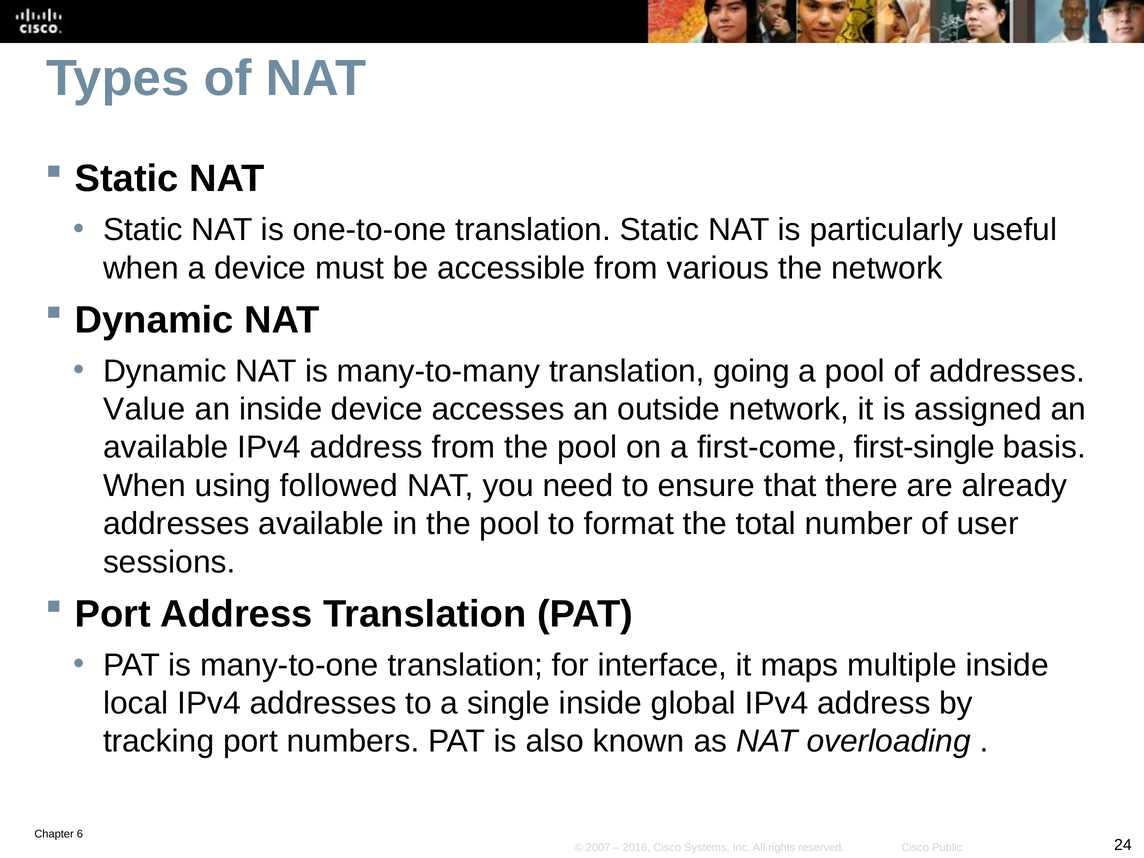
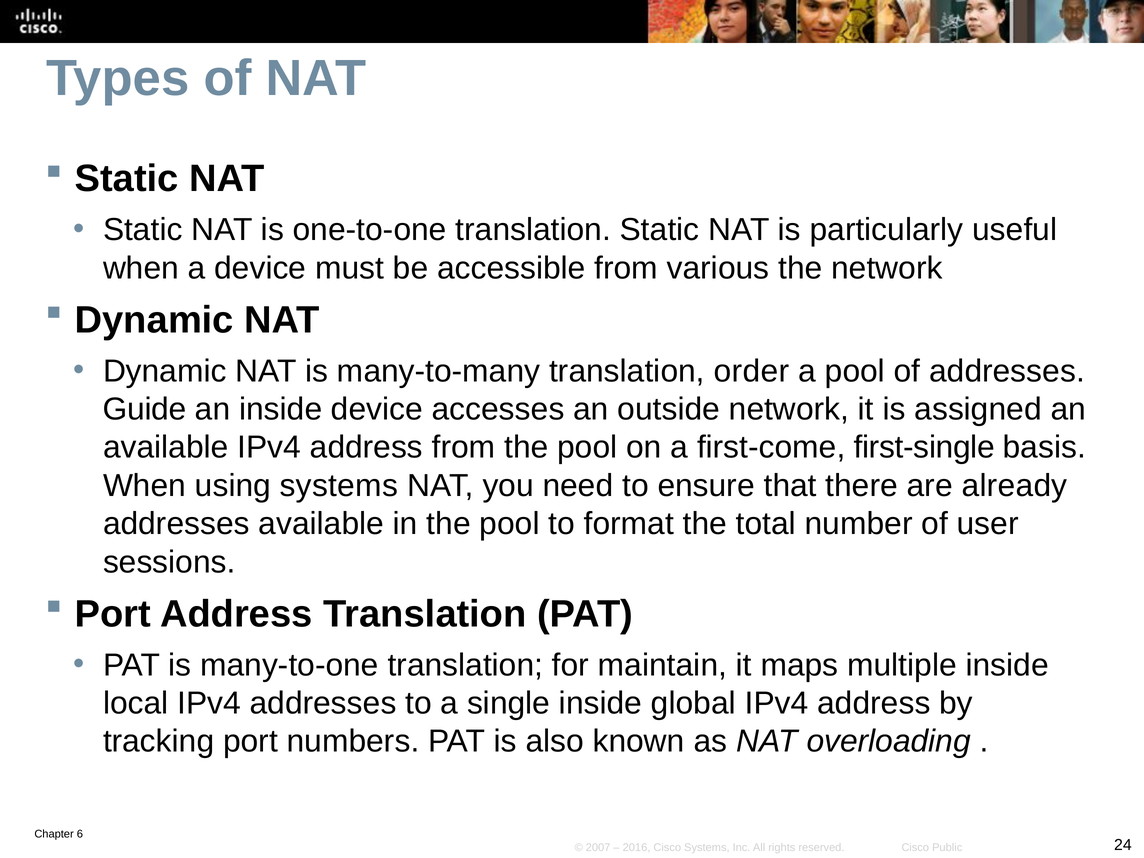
going: going -> order
Value: Value -> Guide
using followed: followed -> systems
interface: interface -> maintain
